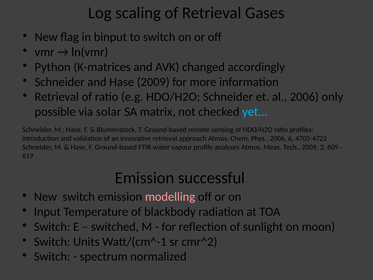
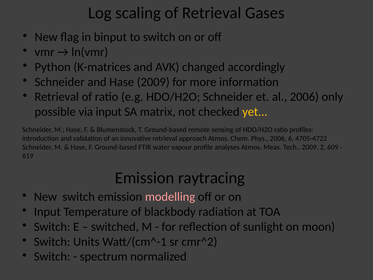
via solar: solar -> input
yet colour: light blue -> yellow
successful: successful -> raytracing
